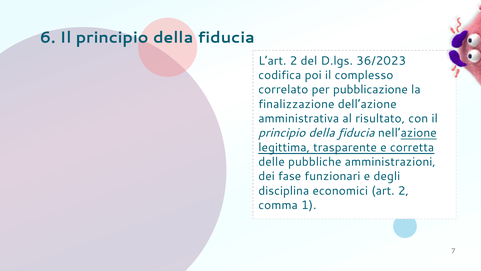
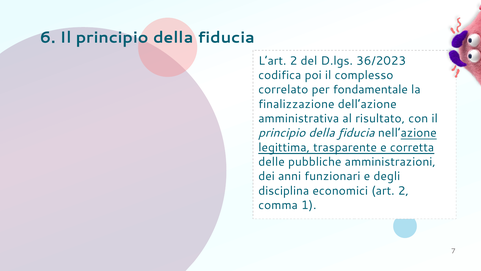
pubblicazione: pubblicazione -> fondamentale
fase: fase -> anni
